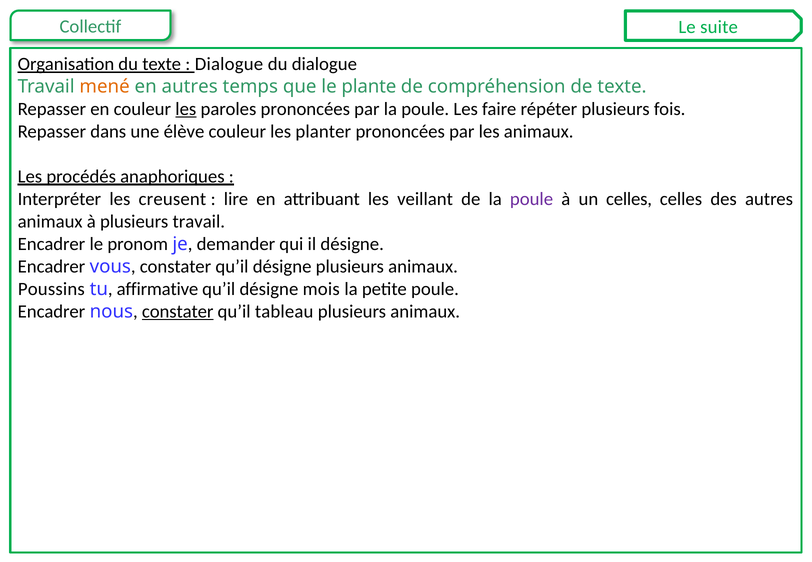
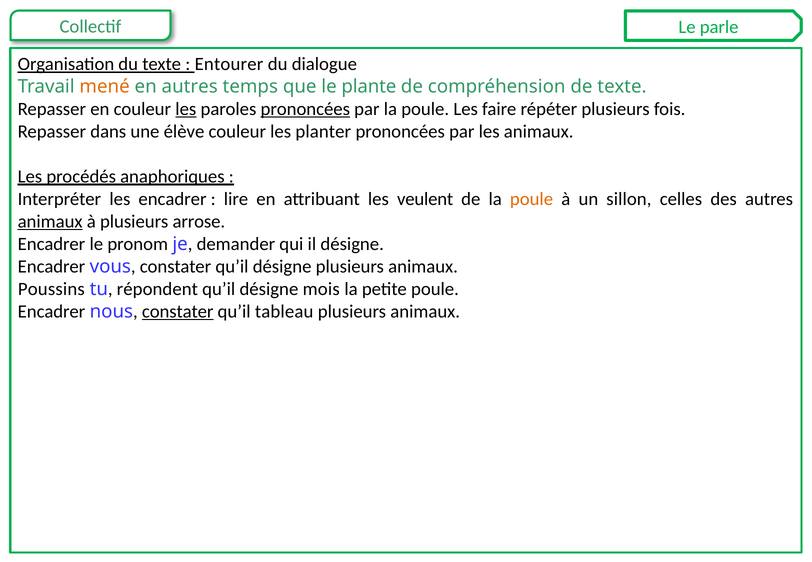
suite: suite -> parle
Dialogue at (229, 64): Dialogue -> Entourer
prononcées at (305, 109) underline: none -> present
les creusent: creusent -> encadrer
veillant: veillant -> veulent
poule at (532, 199) colour: purple -> orange
un celles: celles -> sillon
animaux at (50, 222) underline: none -> present
plusieurs travail: travail -> arrose
affirmative: affirmative -> répondent
